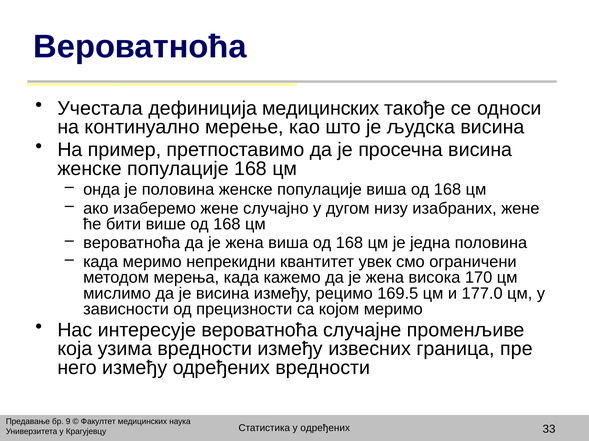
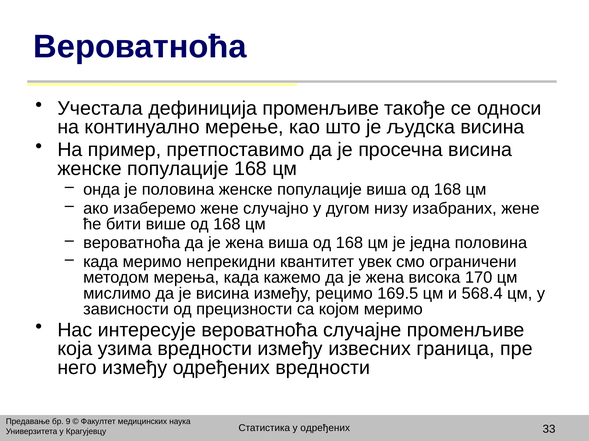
дефиниција медицинских: медицинских -> променљиве
177.0: 177.0 -> 568.4
